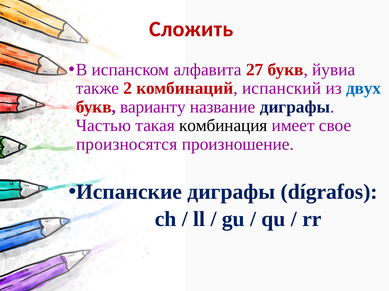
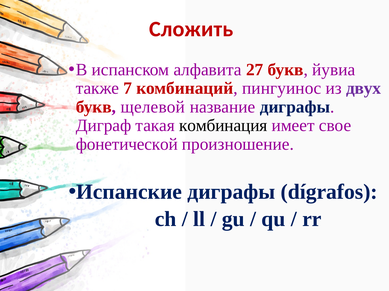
2: 2 -> 7
испанский: испанский -> пингуинос
двух colour: blue -> purple
варианту: варианту -> щелевой
Частью: Частью -> Диграф
произносятся: произносятся -> фонетической
